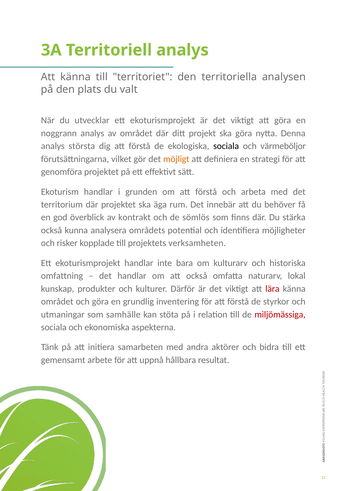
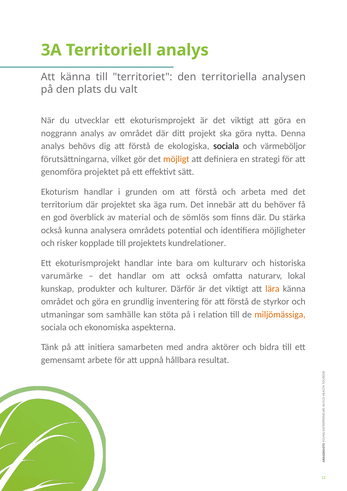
största: största -> behövs
kontrakt: kontrakt -> material
verksamheten: verksamheten -> kundrelationer
omfattning: omfattning -> varumärke
lära colour: red -> orange
miljömässiga colour: red -> orange
